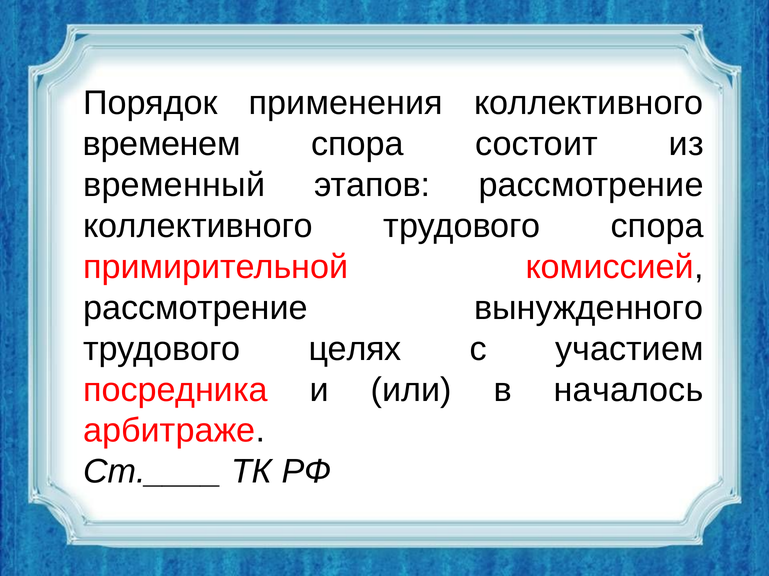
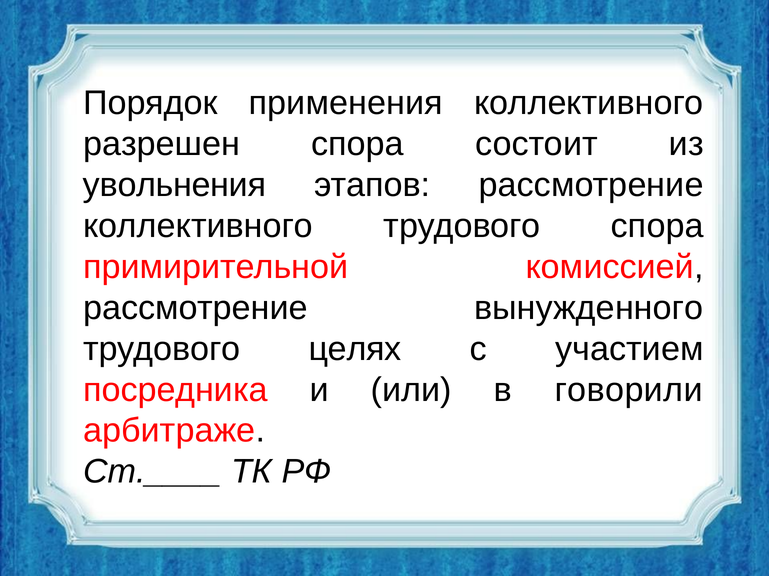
временем: временем -> разрешен
временный: временный -> увольнения
началось: началось -> говорили
